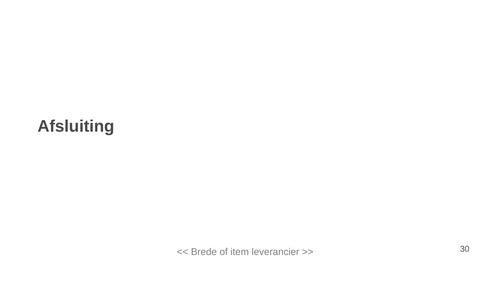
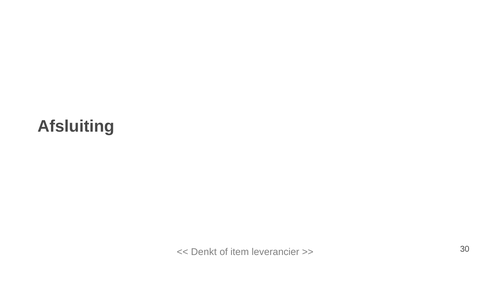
Brede: Brede -> Denkt
